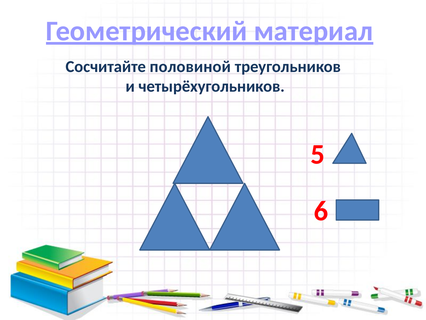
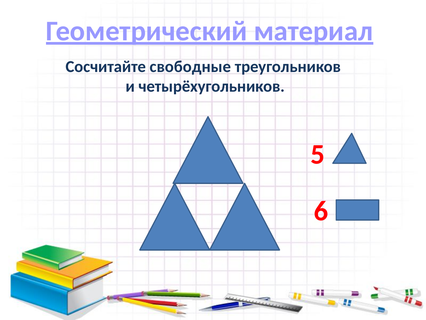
половиной: половиной -> свободные
